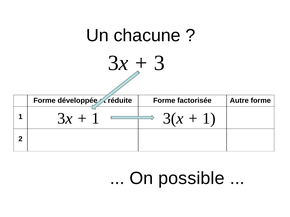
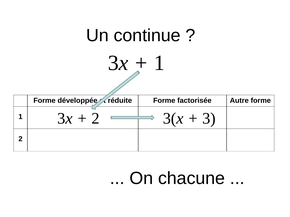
chacune: chacune -> continue
3 at (159, 63): 3 -> 1
1 at (95, 119): 1 -> 2
1 at (209, 119): 1 -> 3
possible: possible -> chacune
